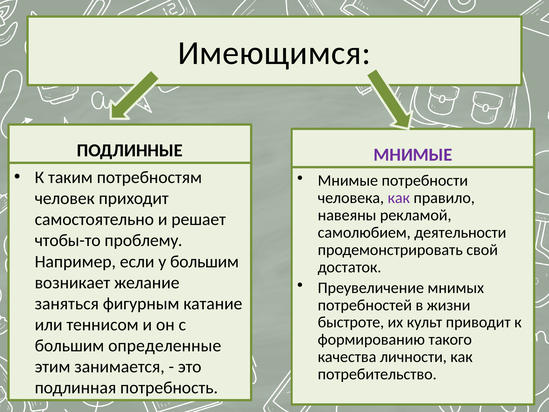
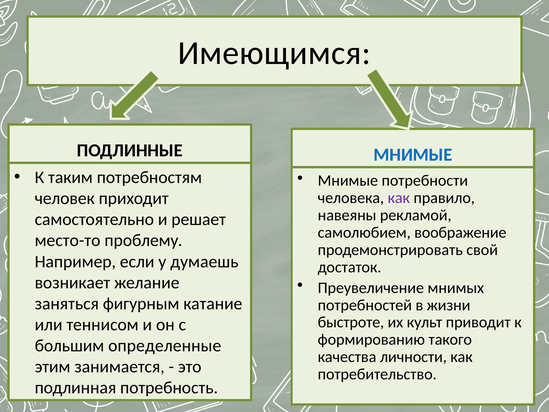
МНИМЫЕ at (413, 155) colour: purple -> blue
деятельности: деятельности -> воображение
чтобы-то: чтобы-то -> место-то
у большим: большим -> думаешь
